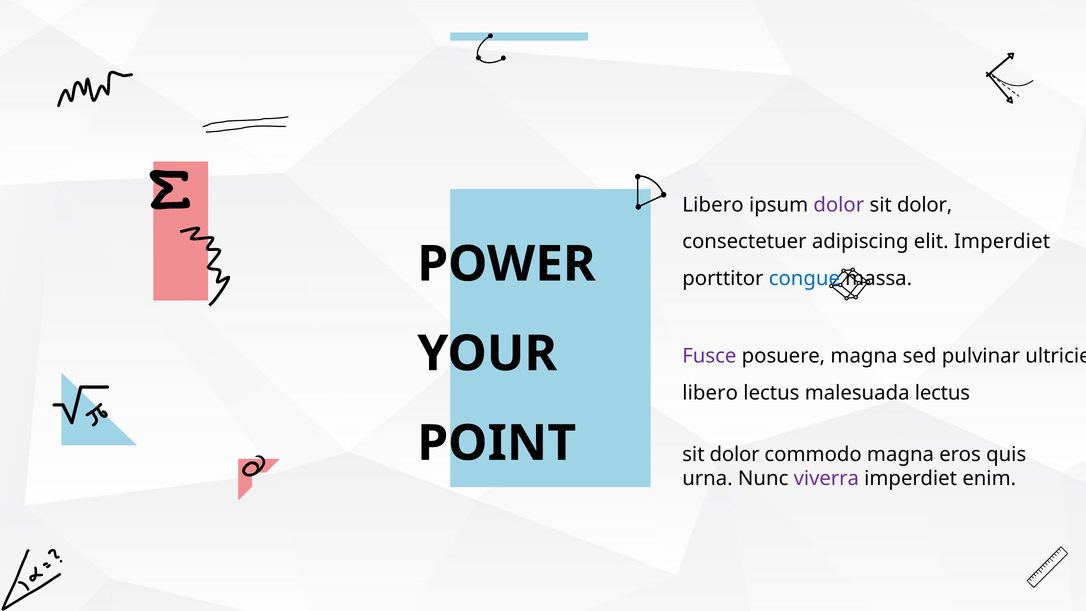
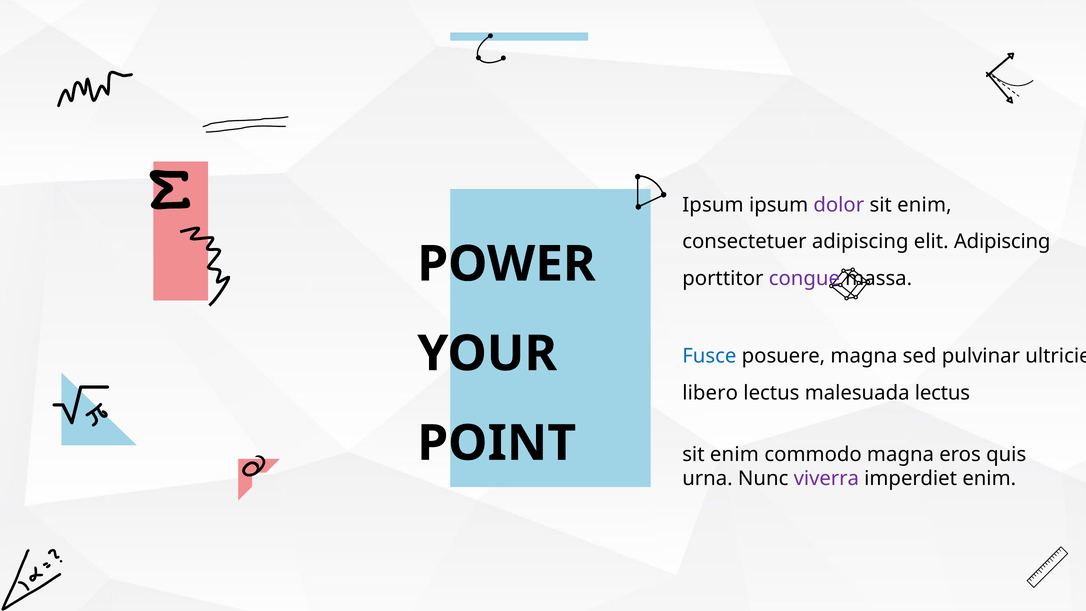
Libero at (713, 205): Libero -> Ipsum
dolor at (925, 205): dolor -> enim
elit Imperdiet: Imperdiet -> Adipiscing
congue colour: blue -> purple
Fusce colour: purple -> blue
dolor at (735, 454): dolor -> enim
